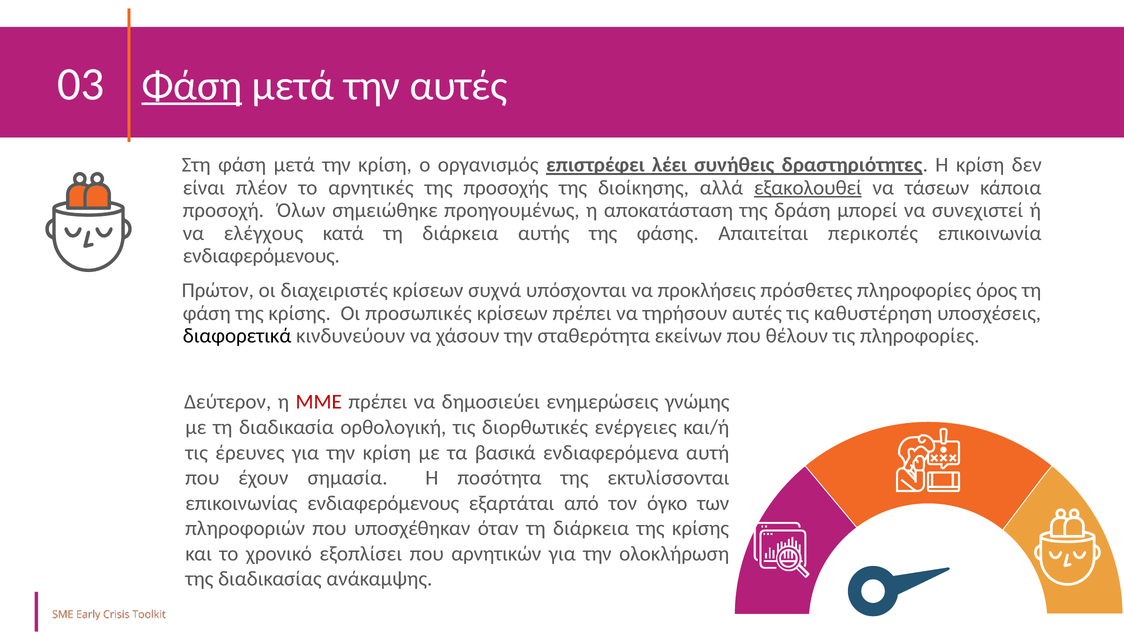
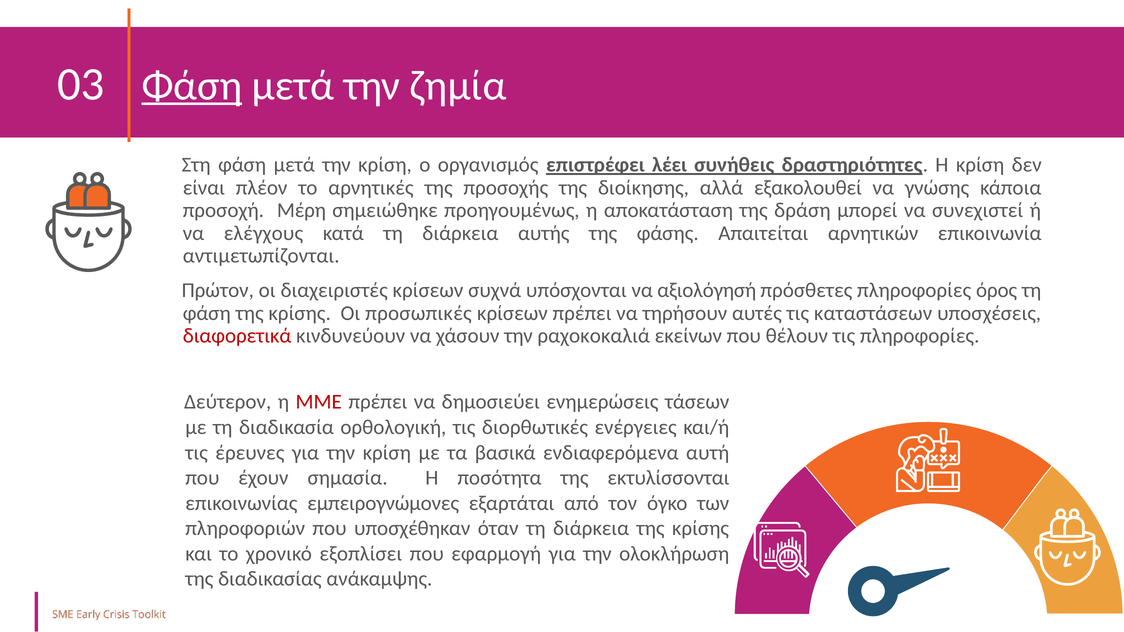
την αυτές: αυτές -> ζημία
εξακολουθεί underline: present -> none
τάσεων: τάσεων -> γνώσης
Όλων: Όλων -> Μέρη
περικοπές: περικοπές -> αρνητικών
ενδιαφερόμενους at (261, 256): ενδιαφερόμενους -> αντιμετωπίζονται
προκλήσεις: προκλήσεις -> αξιολόγησή
καθυστέρηση: καθυστέρηση -> καταστάσεων
διαφορετικά colour: black -> red
σταθερότητα: σταθερότητα -> ραχοκοκαλιά
γνώμης: γνώμης -> τάσεων
επικοινωνίας ενδιαφερόμενους: ενδιαφερόμενους -> εμπειρογνώμονες
αρνητικών: αρνητικών -> εφαρμογή
